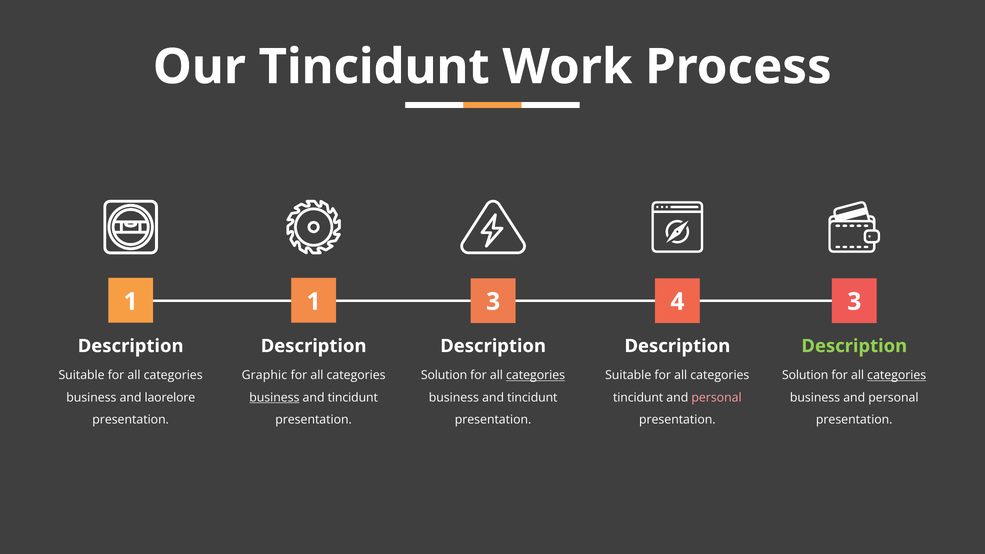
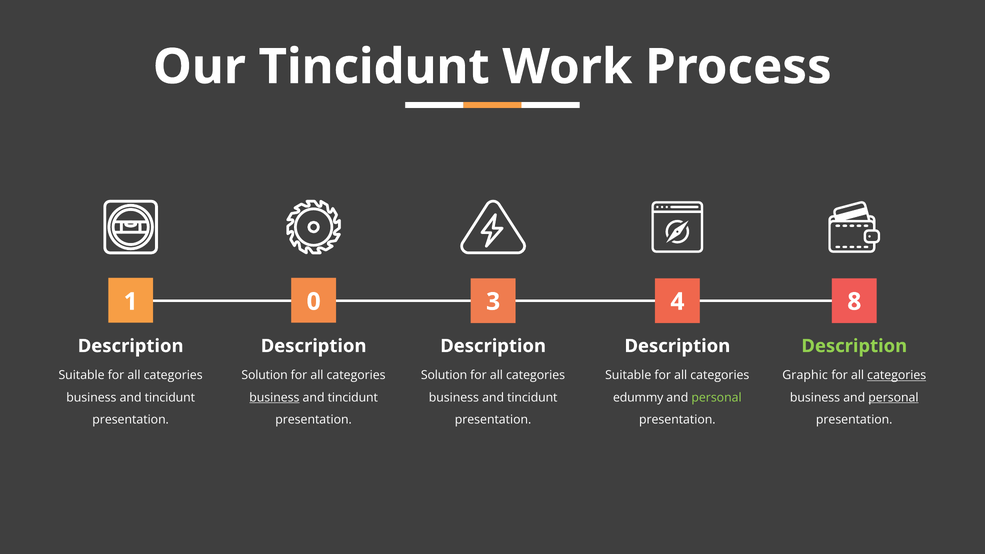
1 1: 1 -> 0
4 3: 3 -> 8
Graphic at (264, 375): Graphic -> Solution
categories at (536, 375) underline: present -> none
Solution at (805, 375): Solution -> Graphic
laorelore at (170, 398): laorelore -> tincidunt
tincidunt at (638, 398): tincidunt -> edummy
personal at (717, 398) colour: pink -> light green
personal at (893, 398) underline: none -> present
